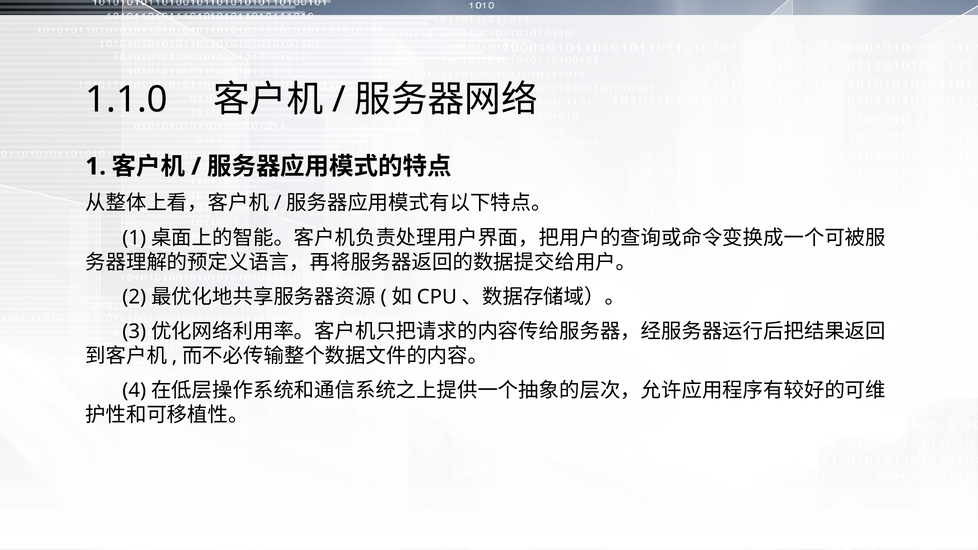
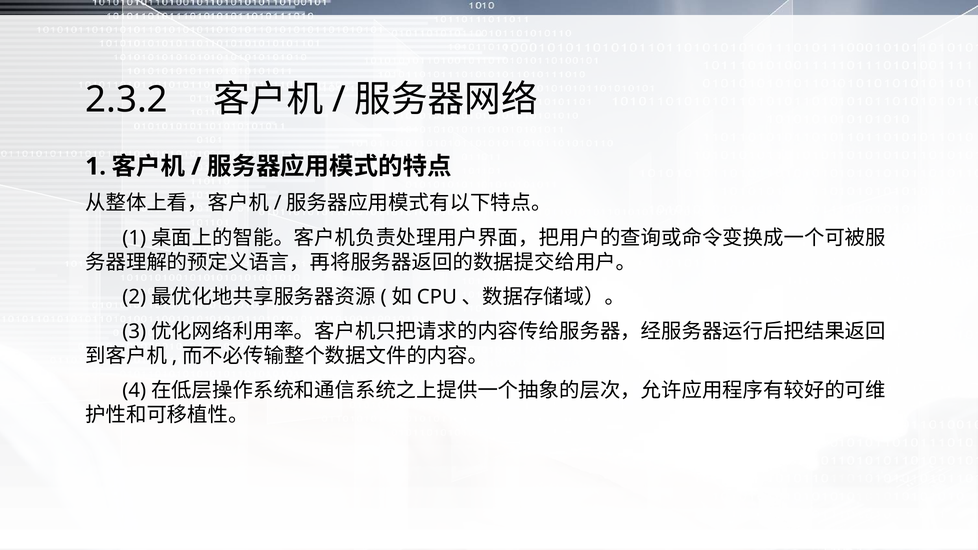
1.1.0: 1.1.0 -> 2.3.2
